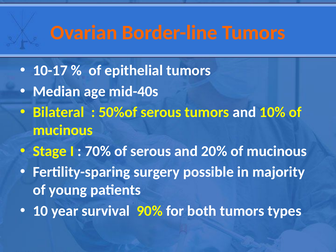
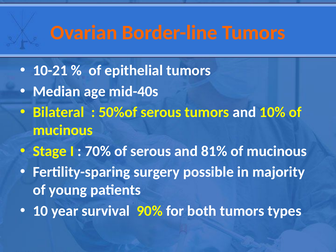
10-17: 10-17 -> 10-21
20%: 20% -> 81%
